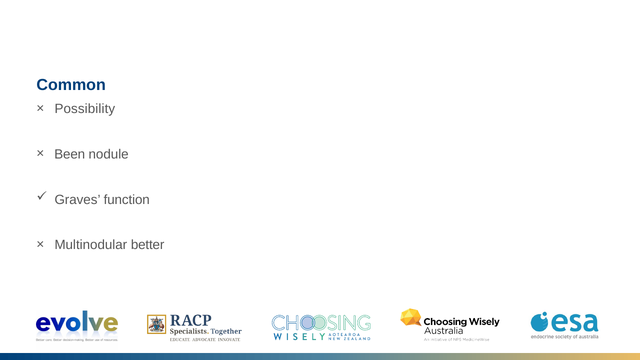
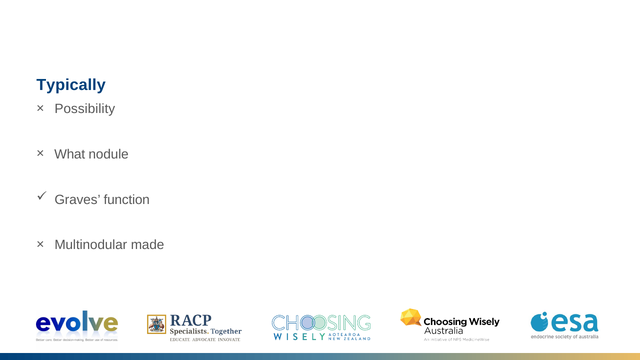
Common: Common -> Typically
Been: Been -> What
better: better -> made
